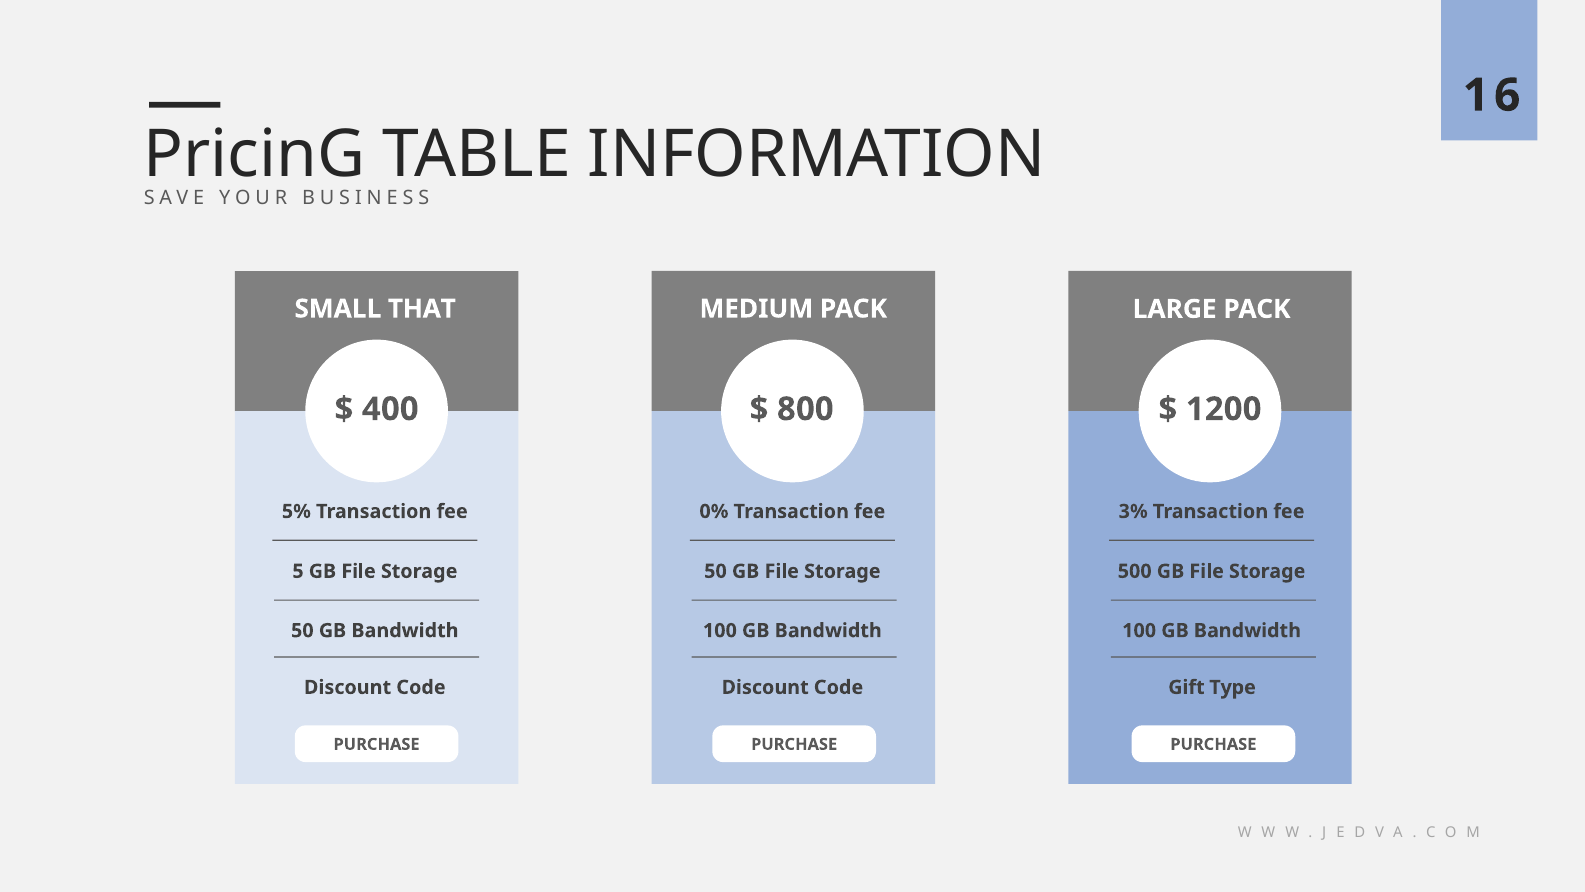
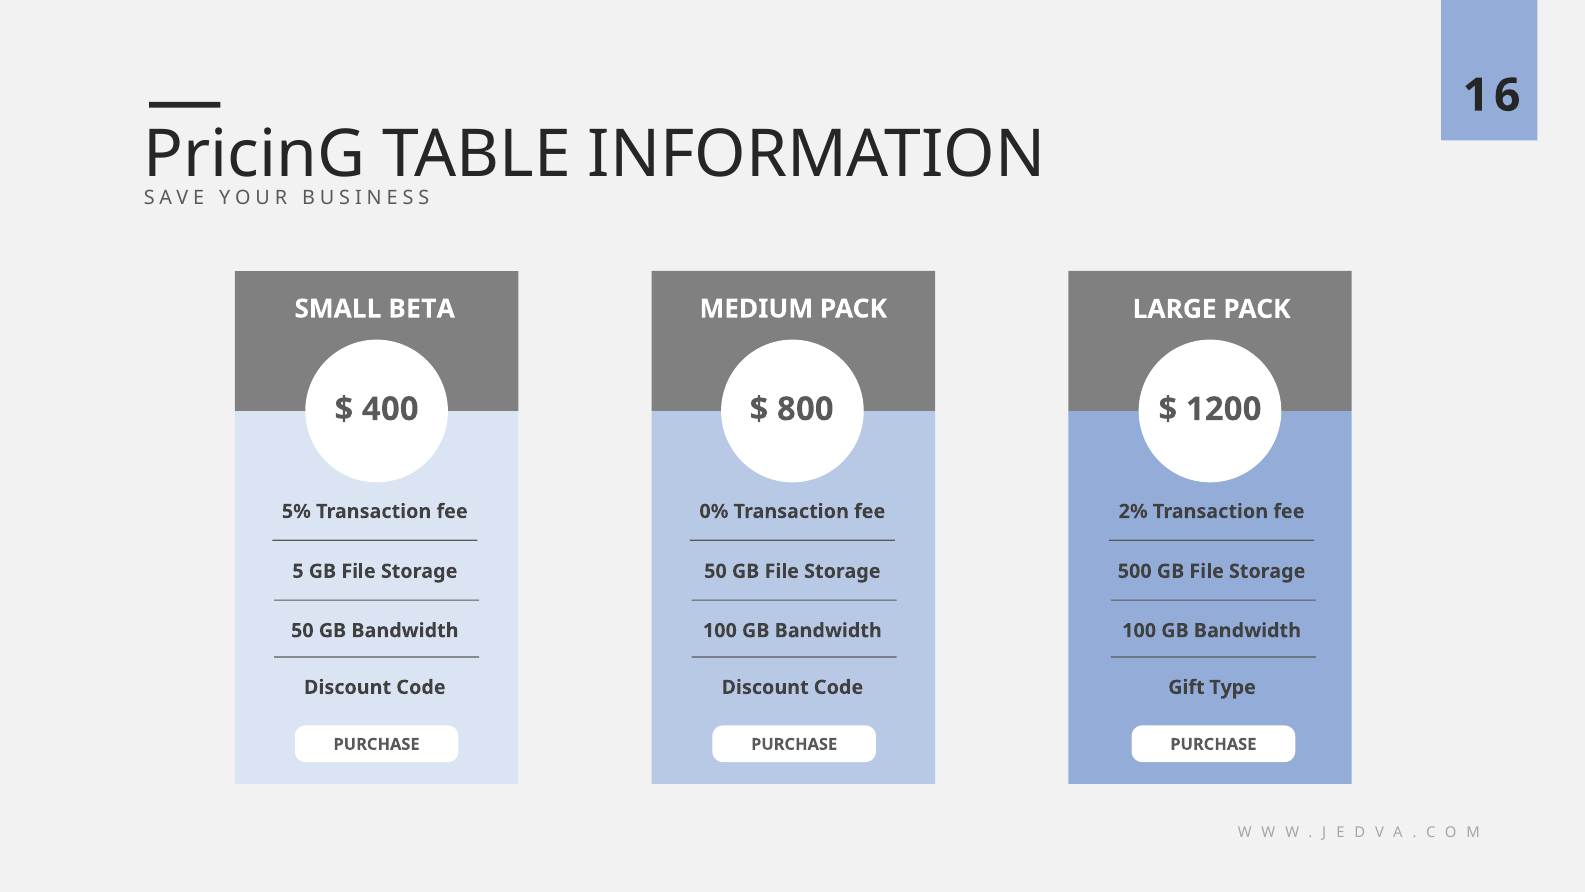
THAT: THAT -> BETA
3%: 3% -> 2%
